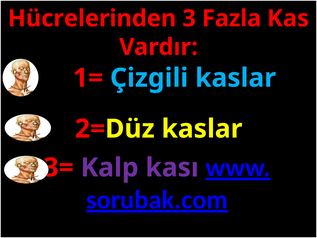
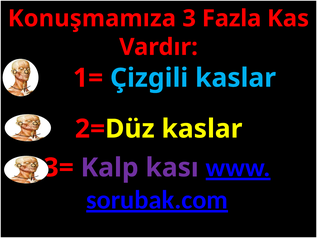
Hücrelerinden: Hücrelerinden -> Konuşmamıza
